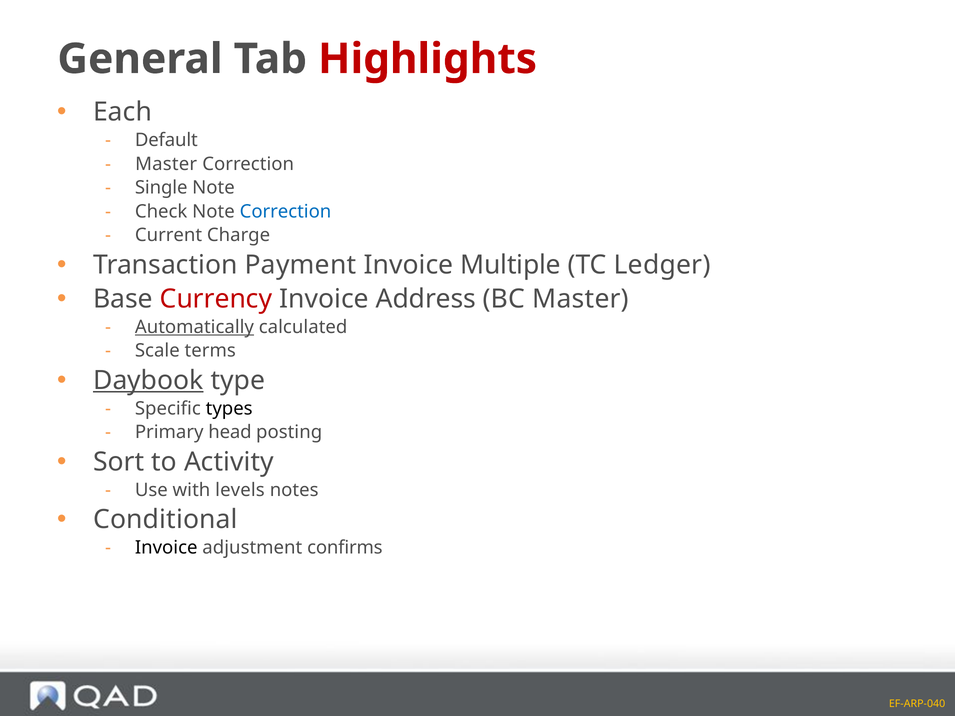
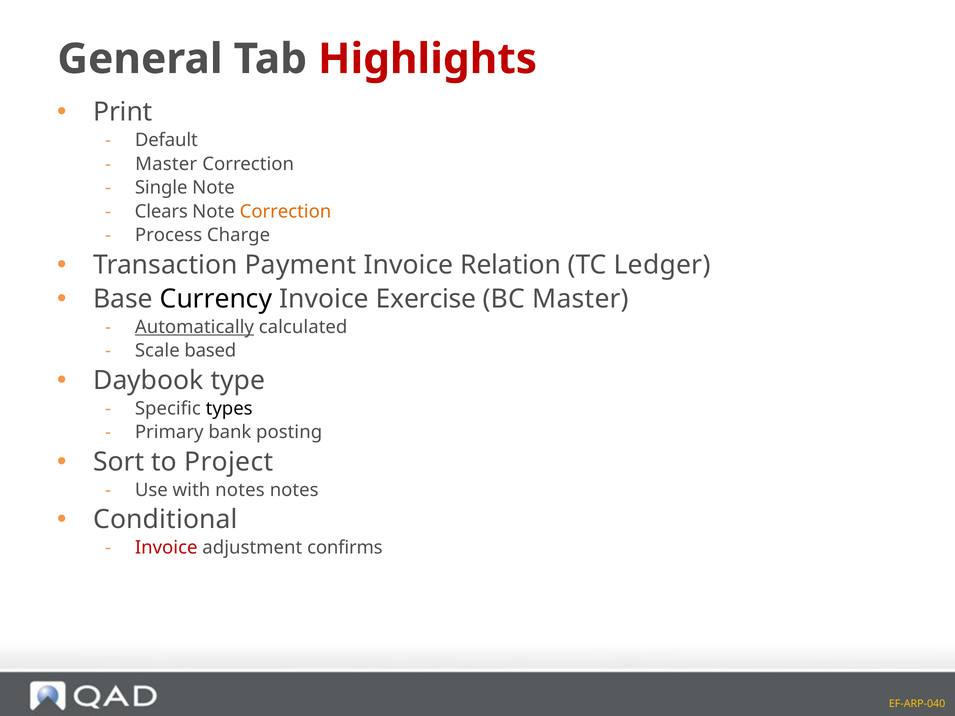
Each: Each -> Print
Check: Check -> Clears
Correction at (285, 212) colour: blue -> orange
Current: Current -> Process
Multiple: Multiple -> Relation
Currency colour: red -> black
Address: Address -> Exercise
terms: terms -> based
Daybook underline: present -> none
head: head -> bank
Activity: Activity -> Project
with levels: levels -> notes
Invoice at (166, 548) colour: black -> red
